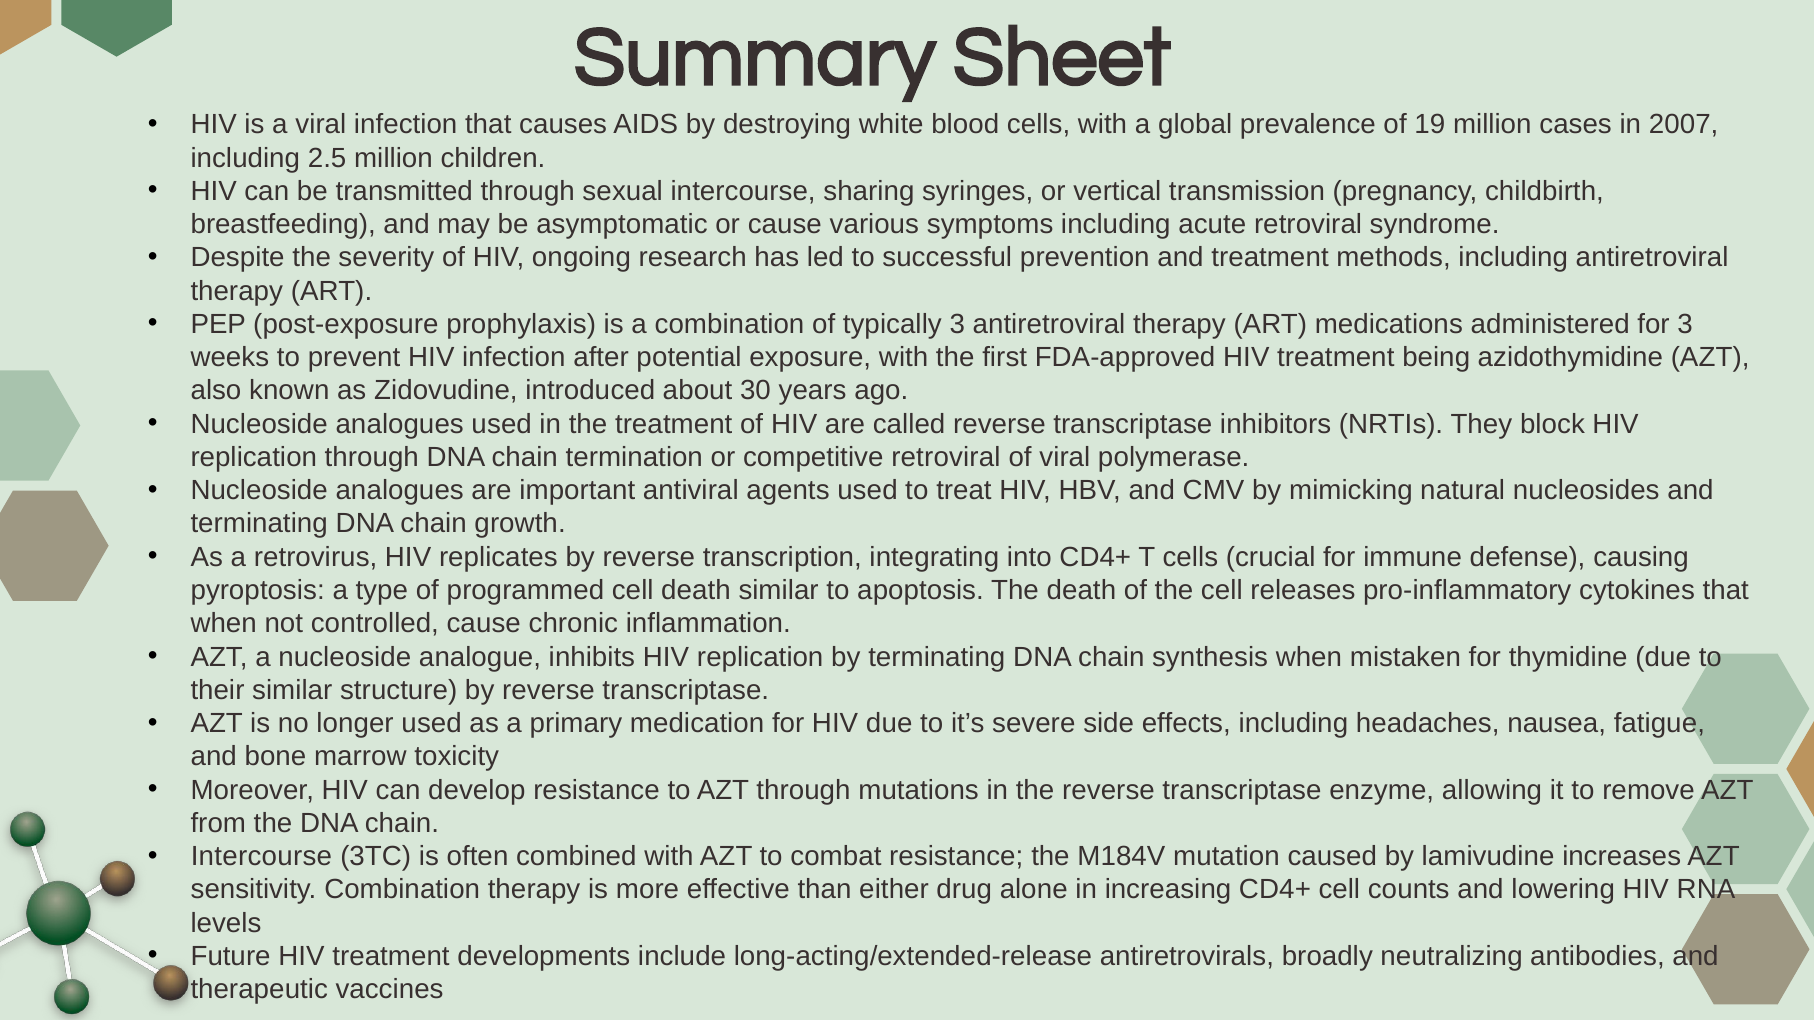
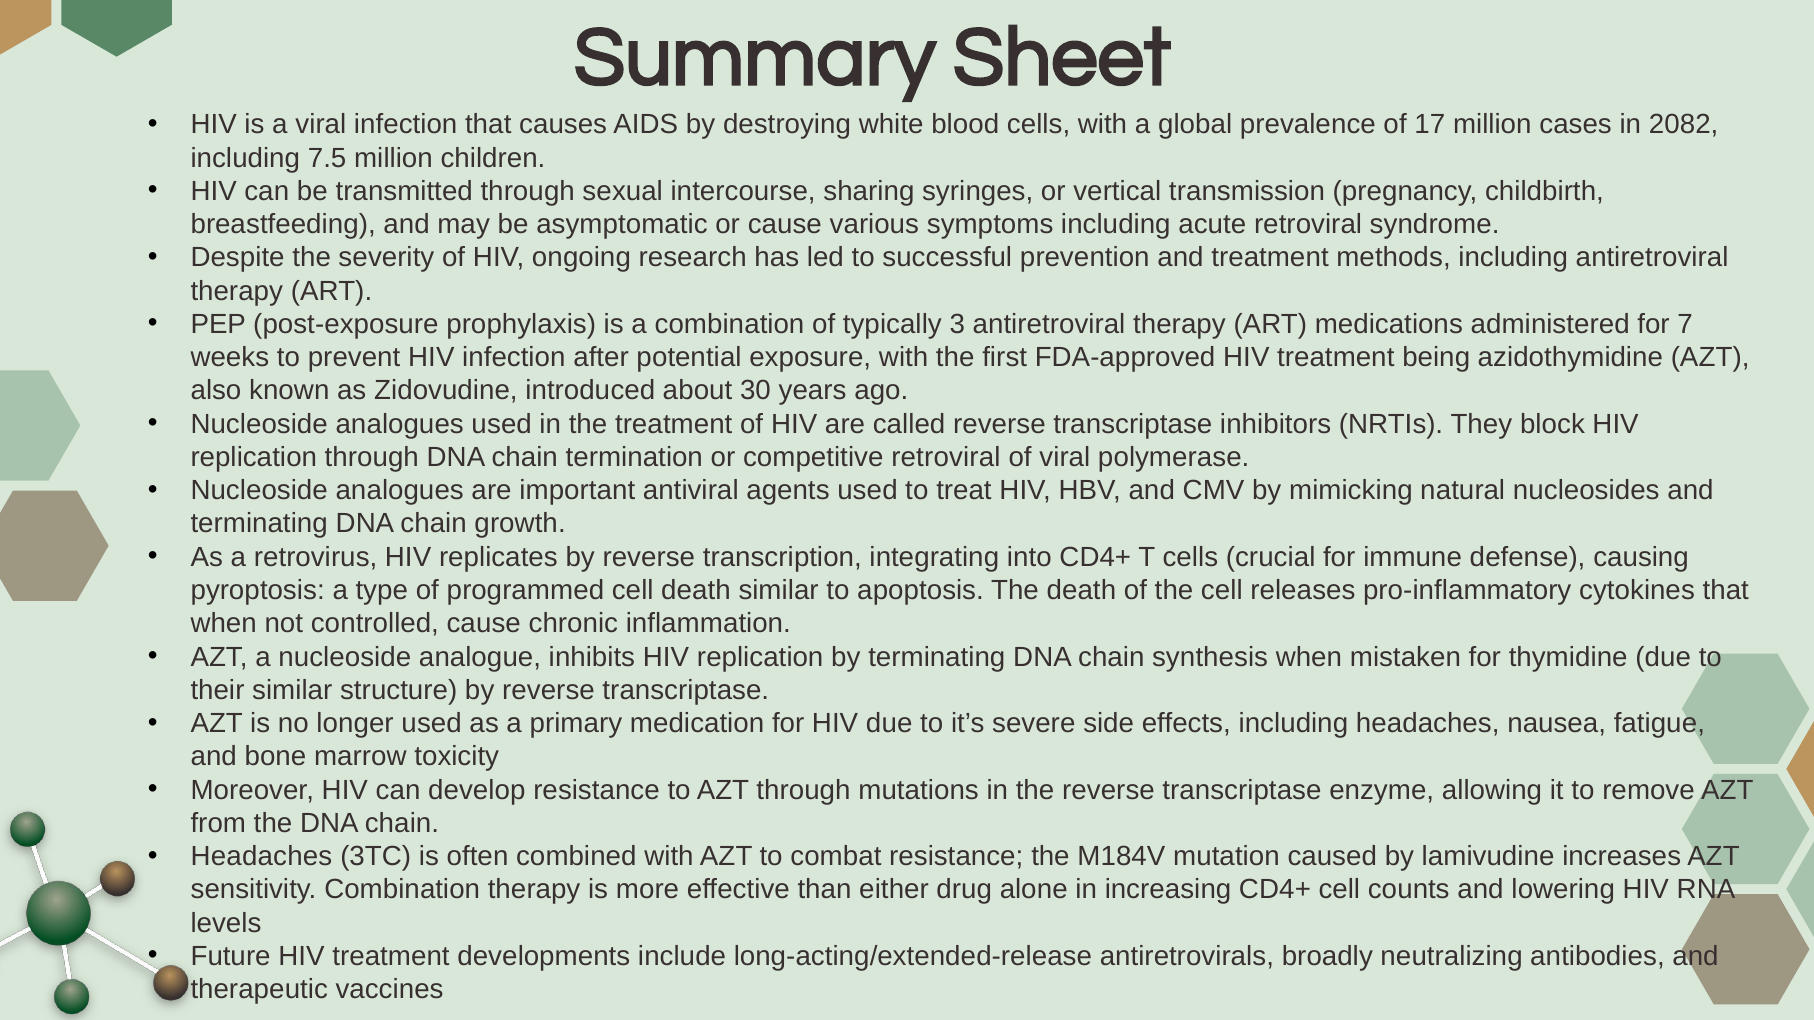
19: 19 -> 17
2007: 2007 -> 2082
2.5: 2.5 -> 7.5
for 3: 3 -> 7
Intercourse at (261, 857): Intercourse -> Headaches
